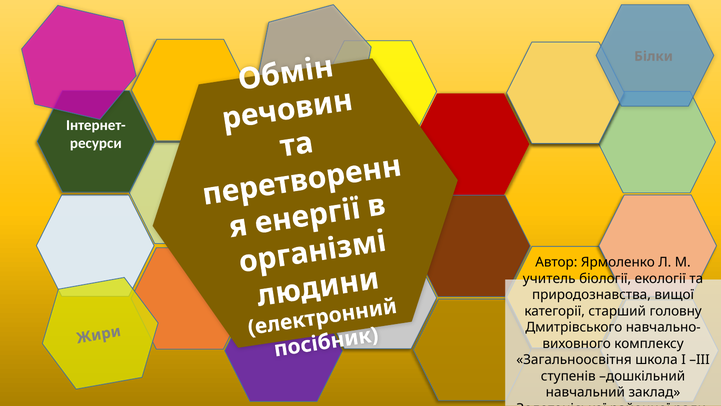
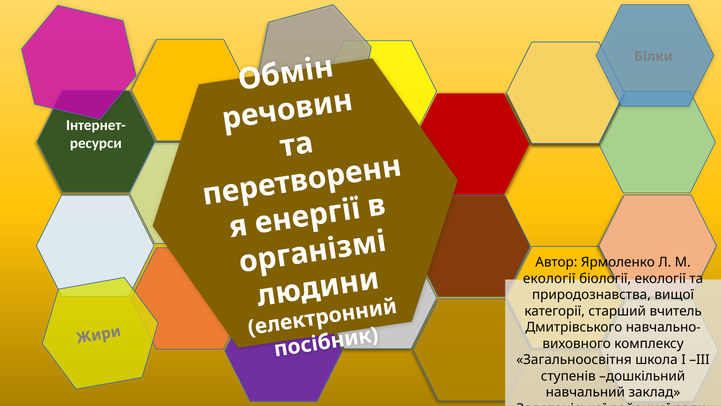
учитель at (549, 278): учитель -> екології
головну: головну -> вчитель
